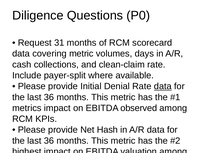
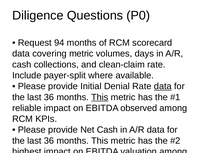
31: 31 -> 94
This at (100, 97) underline: none -> present
metrics: metrics -> reliable
Net Hash: Hash -> Cash
